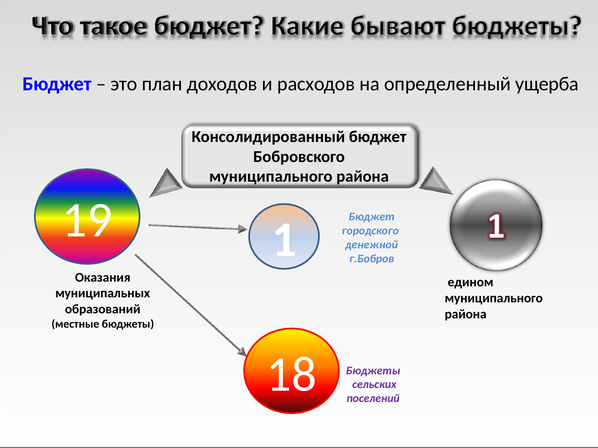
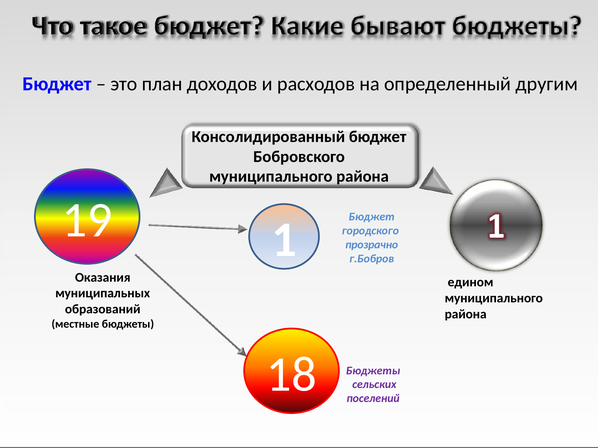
ущерба: ущерба -> другим
денежной: денежной -> прозрачно
